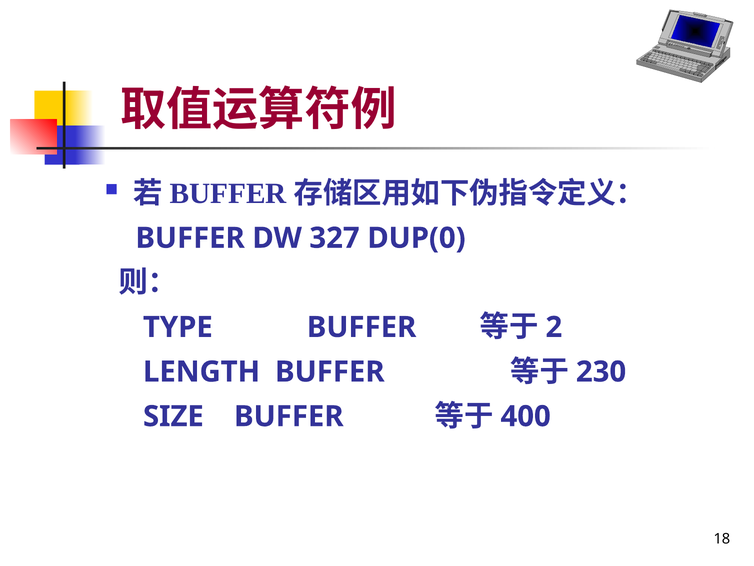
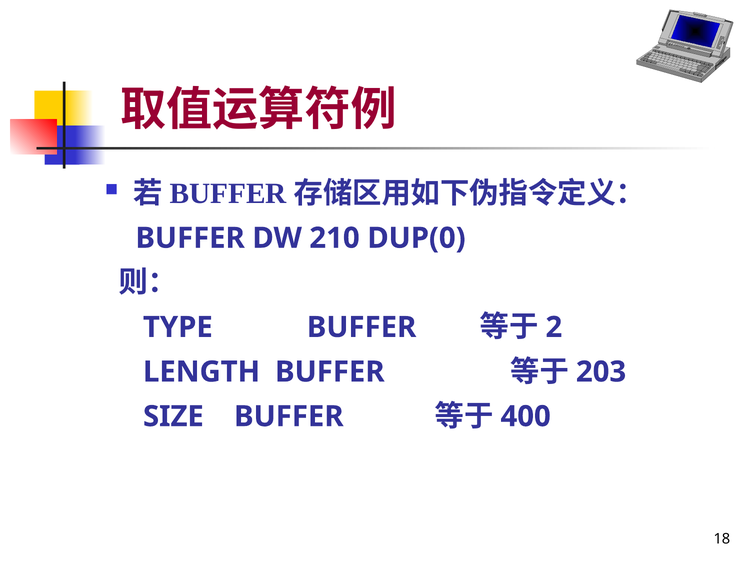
327: 327 -> 210
230: 230 -> 203
